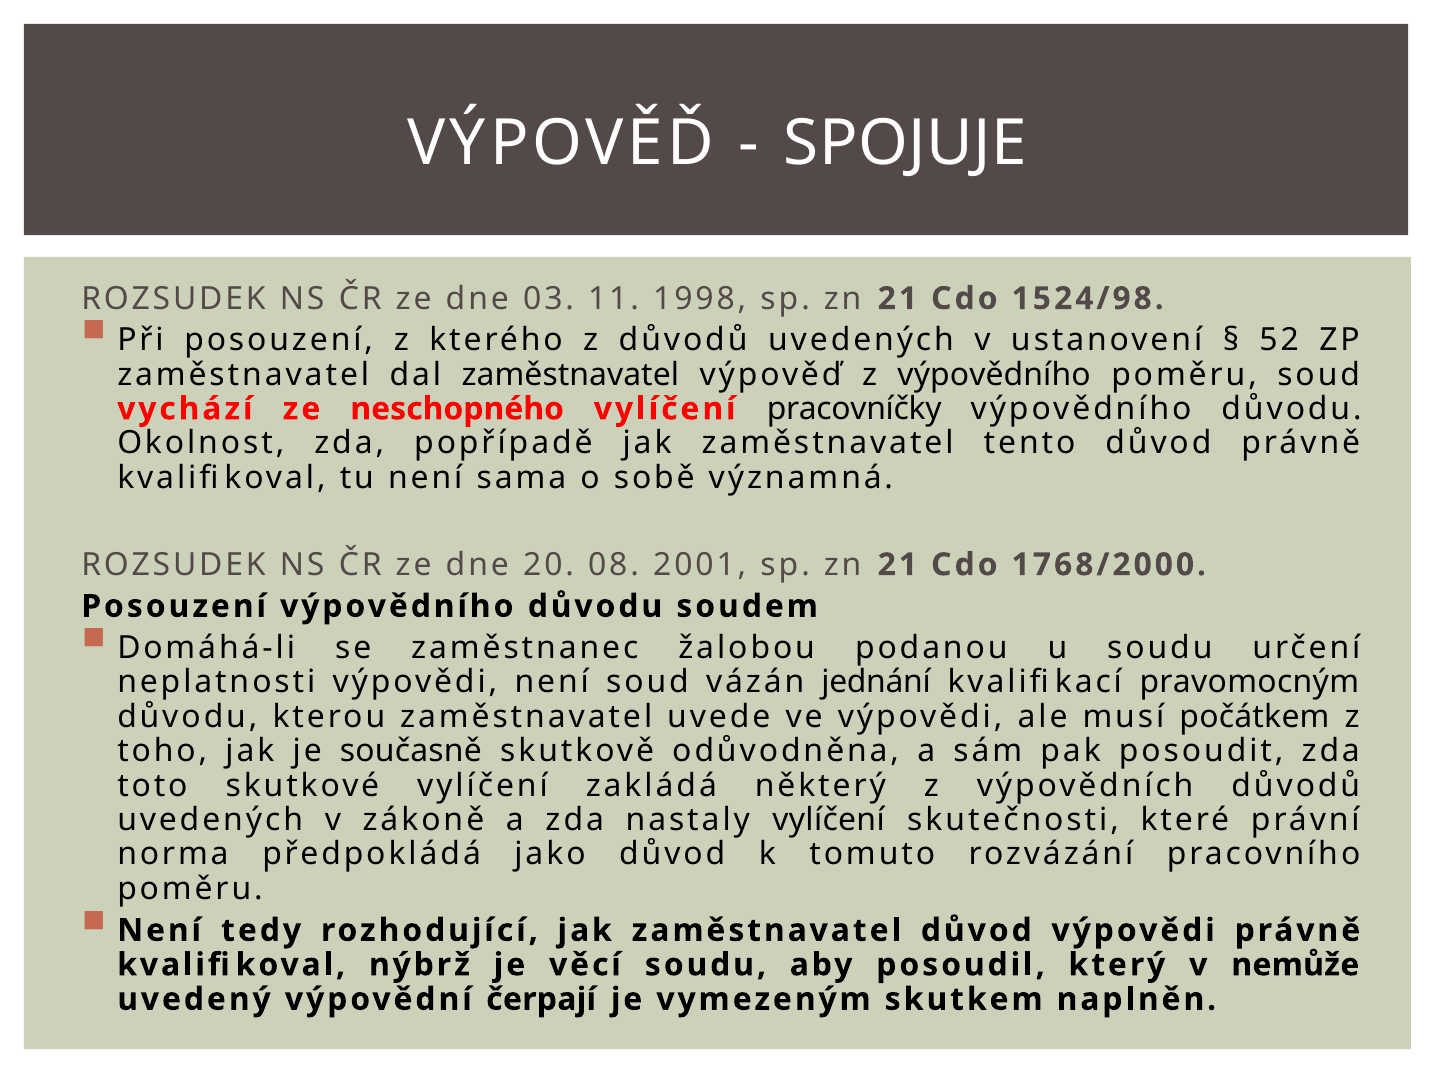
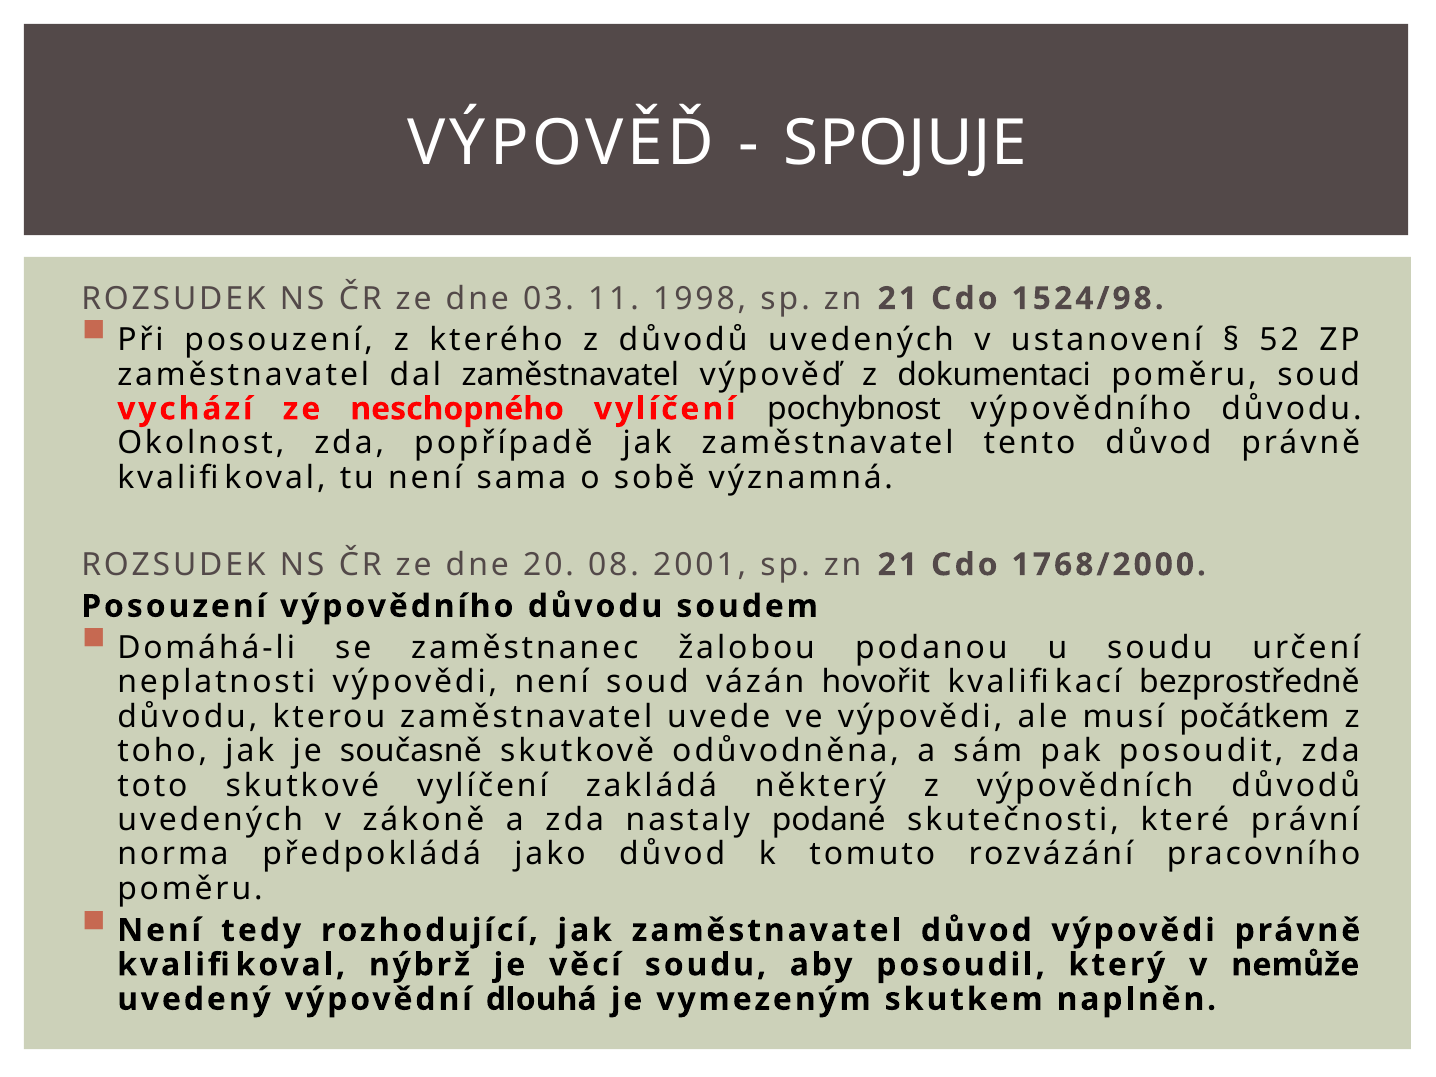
z výpovědního: výpovědního -> dokumentaci
pracovníčky: pracovníčky -> pochybnost
jednání: jednání -> hovořit
pravomocným: pravomocným -> bezprostředně
nastaly vylíčení: vylíčení -> podané
čerpají: čerpají -> dlouhá
